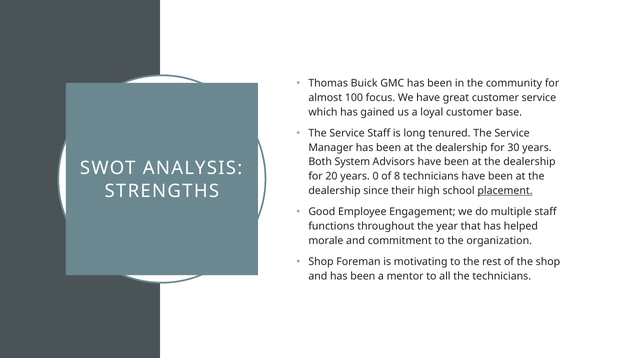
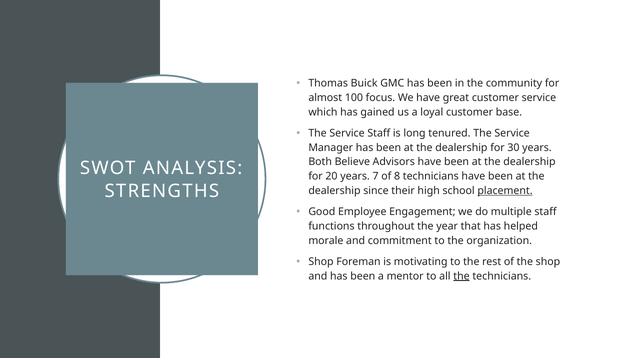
System: System -> Believe
0: 0 -> 7
the at (461, 276) underline: none -> present
